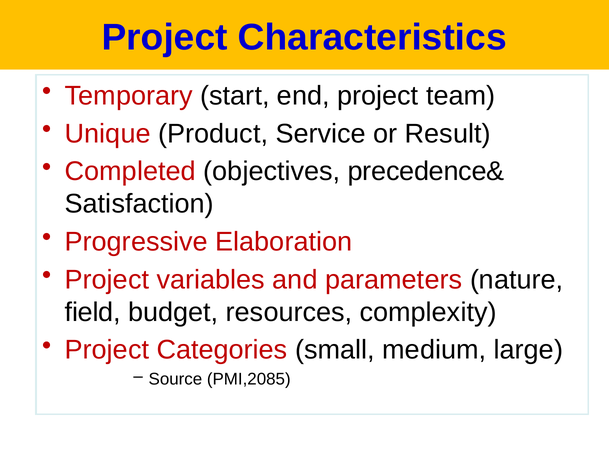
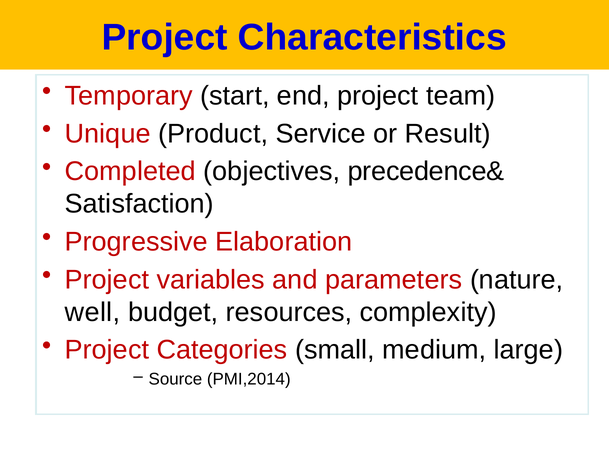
field: field -> well
PMI,2085: PMI,2085 -> PMI,2014
